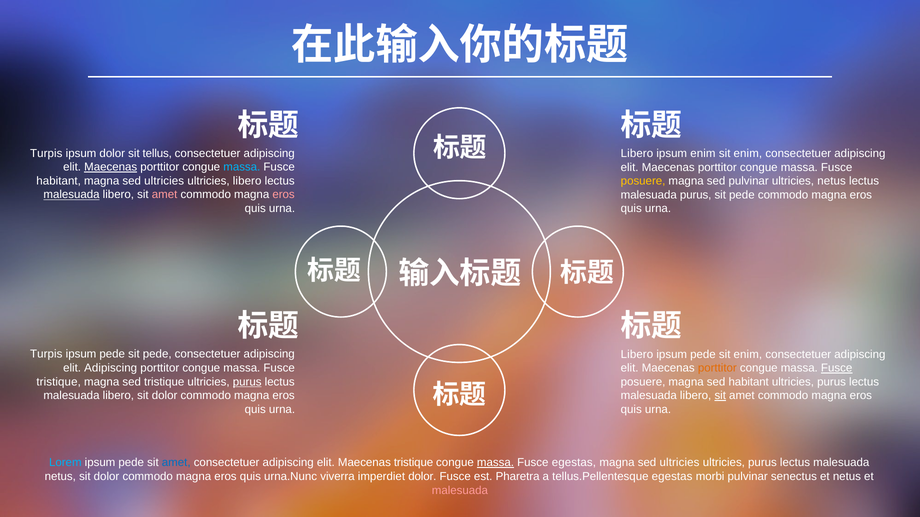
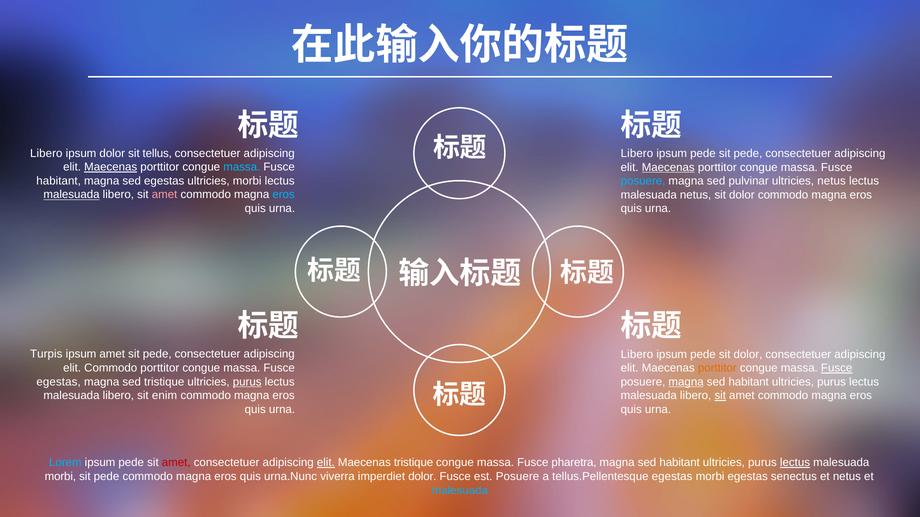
Turpis at (46, 153): Turpis -> Libero
enim at (703, 154): enim -> pede
enim at (748, 154): enim -> pede
Maecenas at (668, 167) underline: none -> present
ultricies at (164, 181): ultricies -> egestas
ultricies libero: libero -> morbi
posuere at (643, 181) colour: yellow -> light blue
eros at (284, 195) colour: pink -> light blue
malesuada purus: purus -> netus
pede at (742, 195): pede -> dolor
pede at (112, 355): pede -> amet
enim at (748, 355): enim -> dolor
elit Adipiscing: Adipiscing -> Commodo
tristique at (59, 382): tristique -> egestas
magna at (686, 382) underline: none -> present
libero sit dolor: dolor -> enim
amet at (176, 463) colour: blue -> red
elit at (326, 463) underline: none -> present
massa at (495, 463) underline: present -> none
Fusce egestas: egestas -> pharetra
ultricies at (680, 463): ultricies -> habitant
lectus at (795, 463) underline: none -> present
netus at (60, 477): netus -> morbi
dolor at (106, 477): dolor -> pede
est Pharetra: Pharetra -> Posuere
morbi pulvinar: pulvinar -> egestas
malesuada at (460, 491) colour: pink -> light blue
